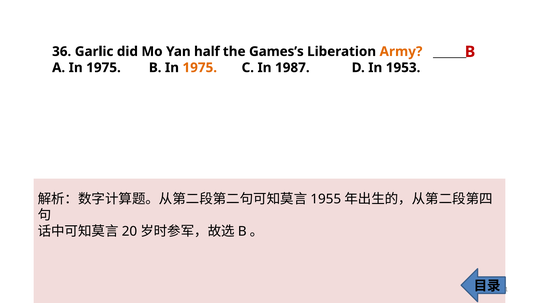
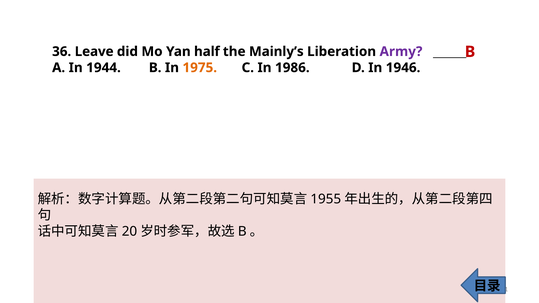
Garlic: Garlic -> Leave
Games’s: Games’s -> Mainly’s
Army colour: orange -> purple
A In 1975: 1975 -> 1944
1987: 1987 -> 1986
1953: 1953 -> 1946
